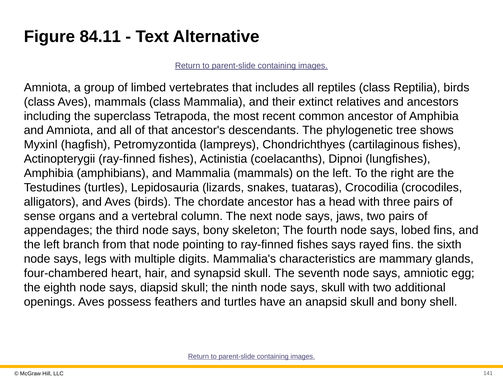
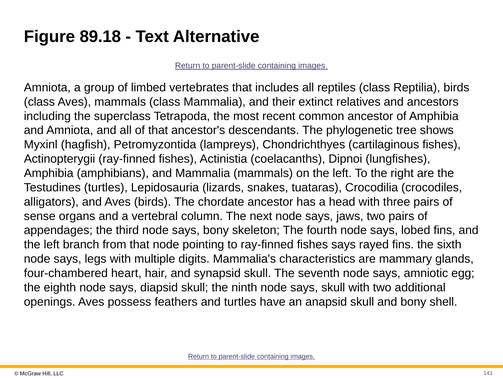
84.11: 84.11 -> 89.18
